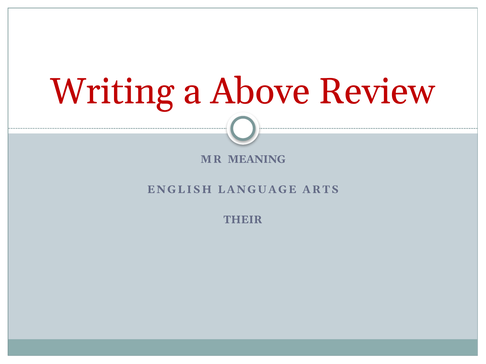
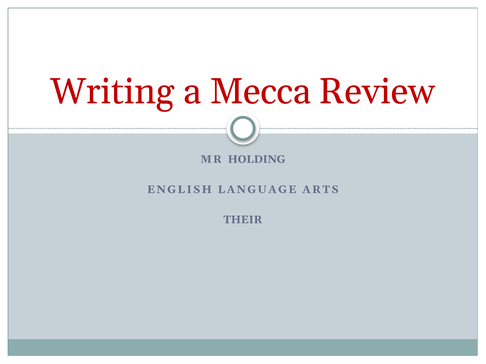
Above: Above -> Mecca
MEANING: MEANING -> HOLDING
